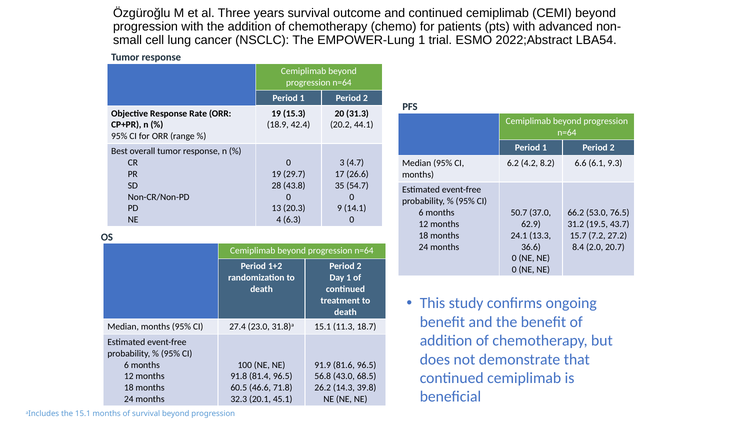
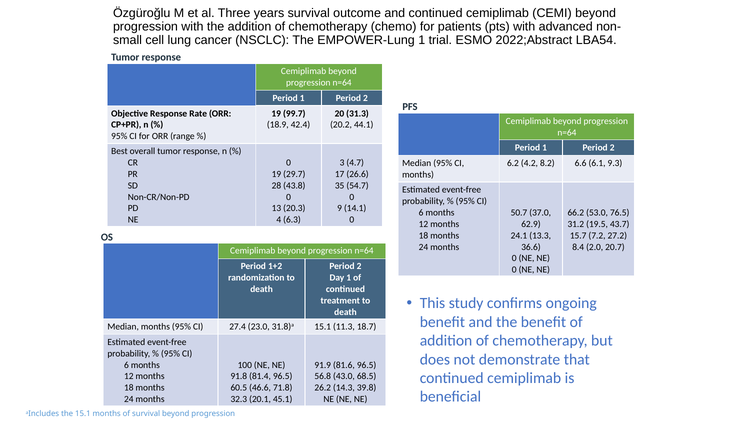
15.3: 15.3 -> 99.7
